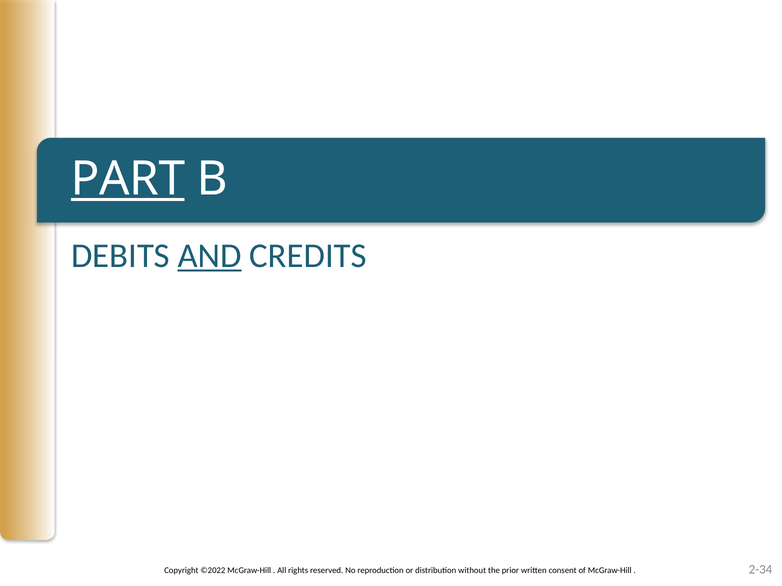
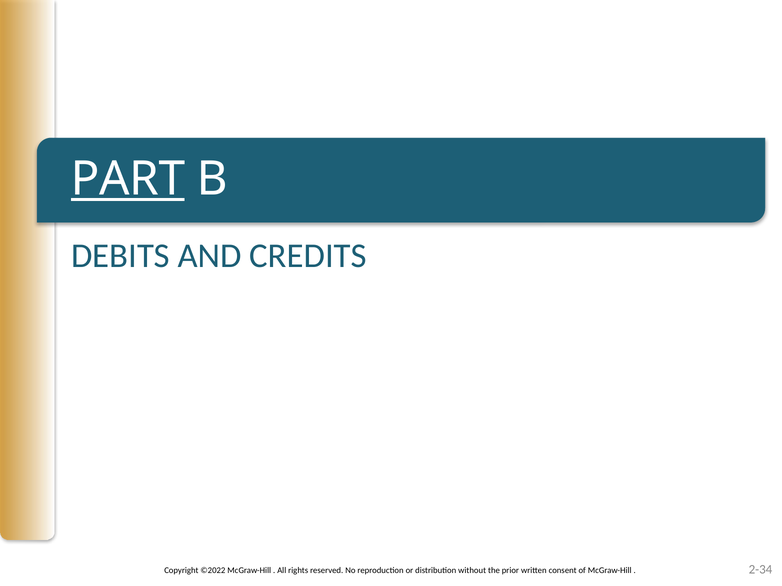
AND underline: present -> none
